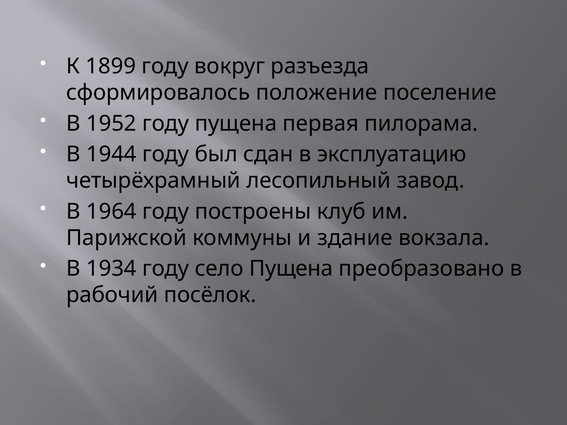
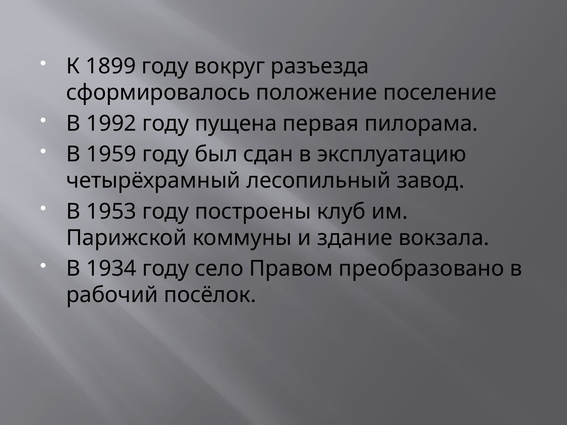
1952: 1952 -> 1992
1944: 1944 -> 1959
1964: 1964 -> 1953
село Пущена: Пущена -> Правом
